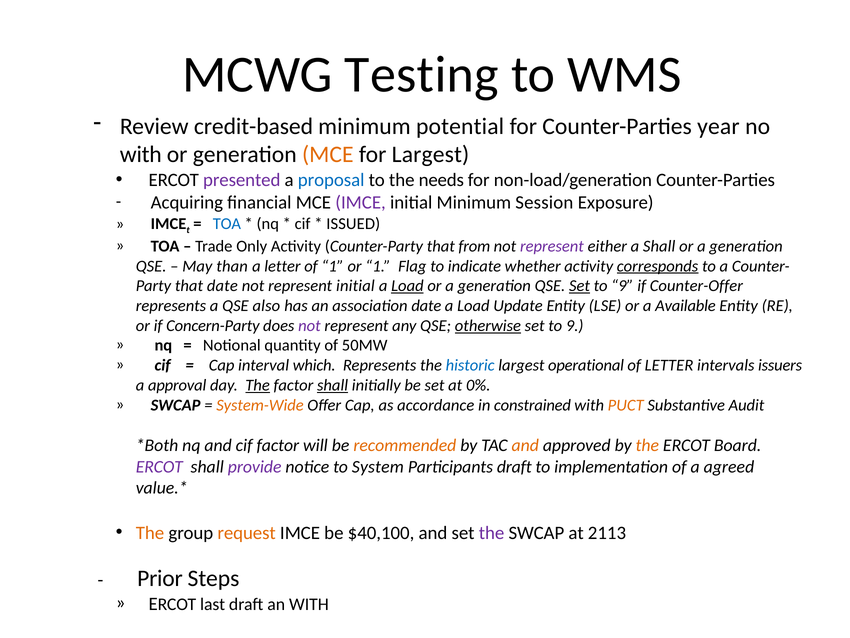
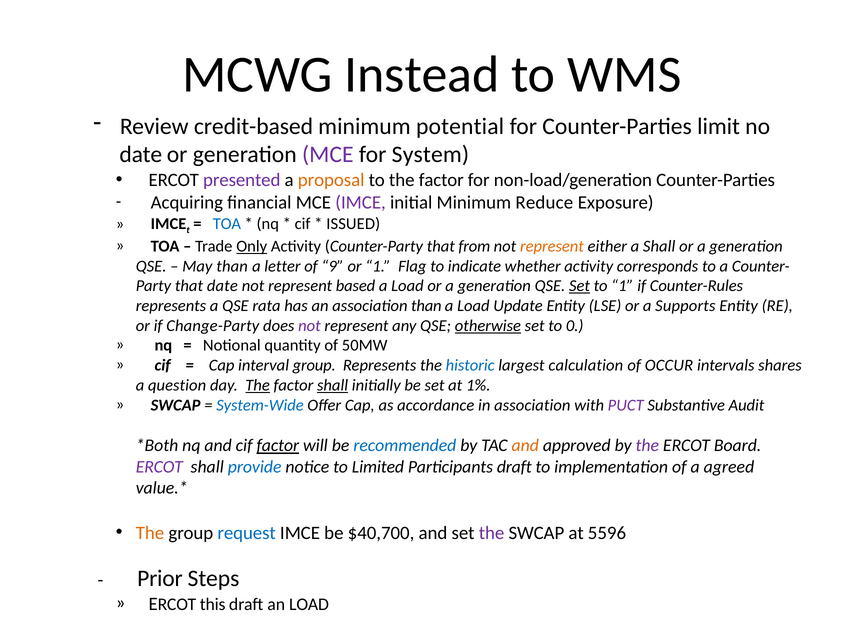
Testing: Testing -> Instead
year: year -> limit
with at (141, 155): with -> date
MCE at (328, 155) colour: orange -> purple
for Largest: Largest -> System
proposal colour: blue -> orange
to the needs: needs -> factor
Session: Session -> Reduce
Only underline: none -> present
represent at (552, 246) colour: purple -> orange
of 1: 1 -> 9
corresponds underline: present -> none
represent initial: initial -> based
Load at (407, 286) underline: present -> none
9 at (622, 286): 9 -> 1
Counter-Offer: Counter-Offer -> Counter-Rules
also: also -> rata
association date: date -> than
Available: Available -> Supports
Concern-Party: Concern-Party -> Change-Party
9 at (575, 325): 9 -> 0
interval which: which -> group
operational: operational -> calculation
of LETTER: LETTER -> OCCUR
issuers: issuers -> shares
approval: approval -> question
0%: 0% -> 1%
System-Wide colour: orange -> blue
in constrained: constrained -> association
PUCT colour: orange -> purple
factor at (278, 445) underline: none -> present
recommended colour: orange -> blue
the at (647, 445) colour: orange -> purple
provide colour: purple -> blue
System: System -> Limited
request colour: orange -> blue
$40,100: $40,100 -> $40,700
2113: 2113 -> 5596
last: last -> this
an WITH: WITH -> LOAD
